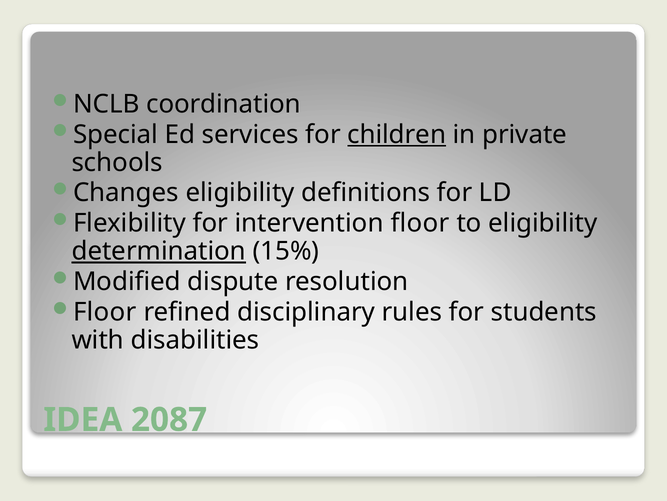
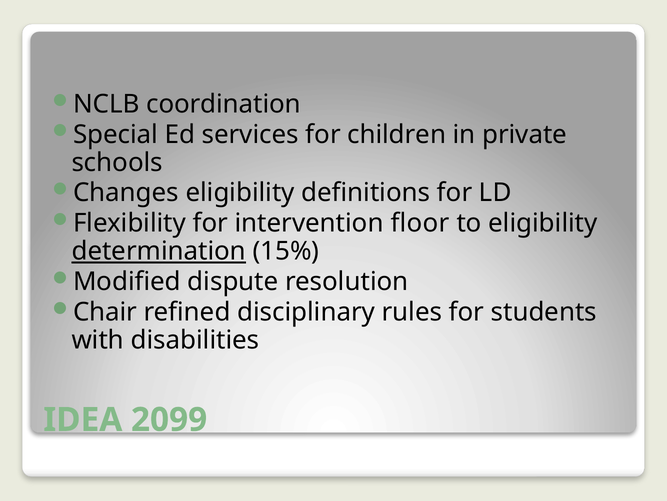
children underline: present -> none
Floor at (105, 312): Floor -> Chair
2087: 2087 -> 2099
